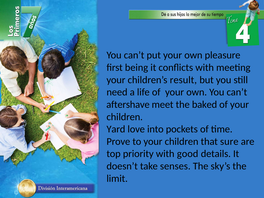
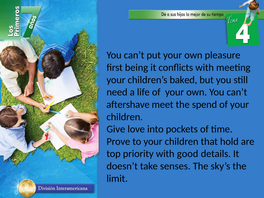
result: result -> baked
baked: baked -> spend
Yard: Yard -> Give
sure: sure -> hold
